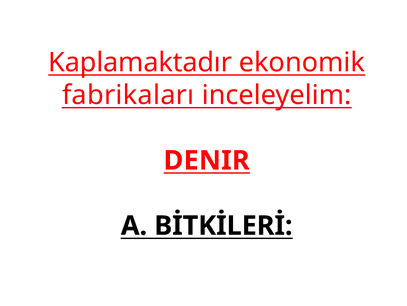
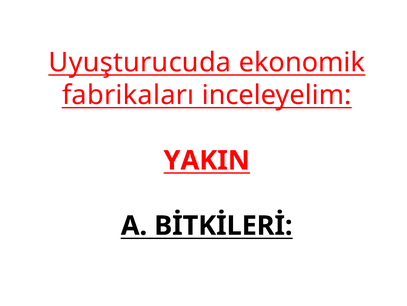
Kaplamaktadır: Kaplamaktadır -> Uyuşturucuda
DENIR: DENIR -> YAKIN
